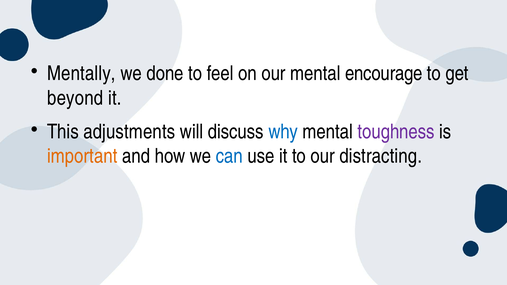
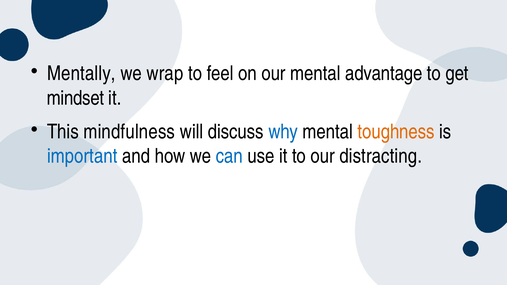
done: done -> wrap
encourage: encourage -> advantage
beyond: beyond -> mindset
adjustments: adjustments -> mindfulness
toughness colour: purple -> orange
important colour: orange -> blue
